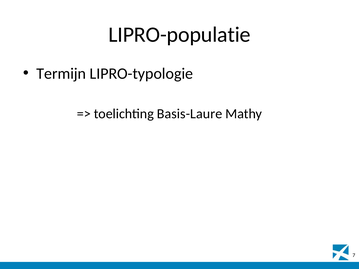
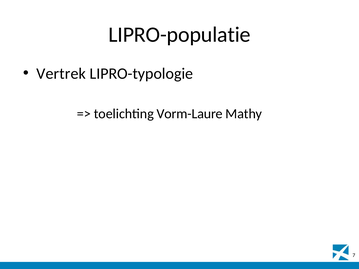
Termijn: Termijn -> Vertrek
Basis-Laure: Basis-Laure -> Vorm-Laure
